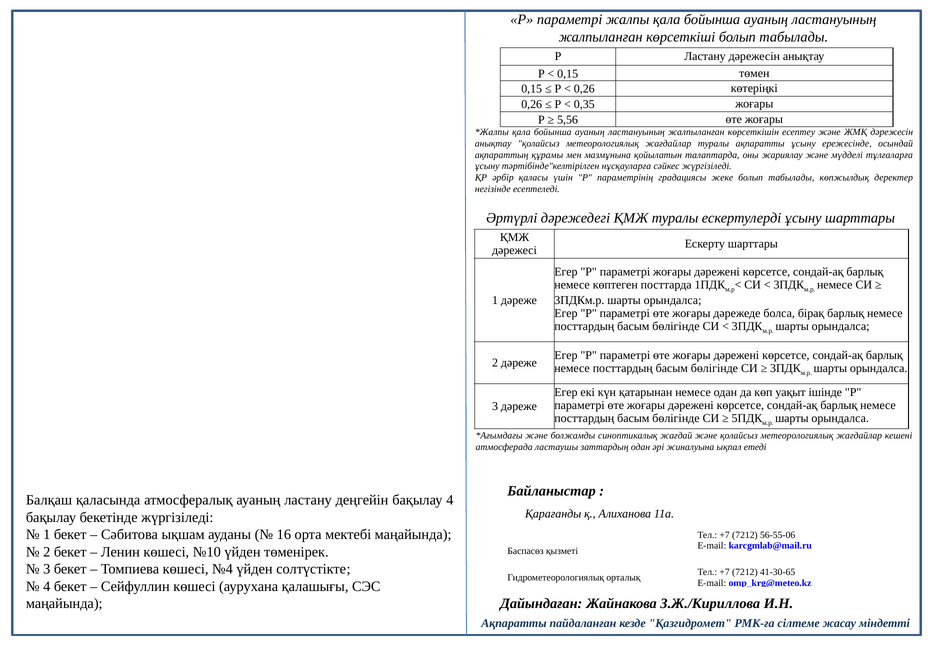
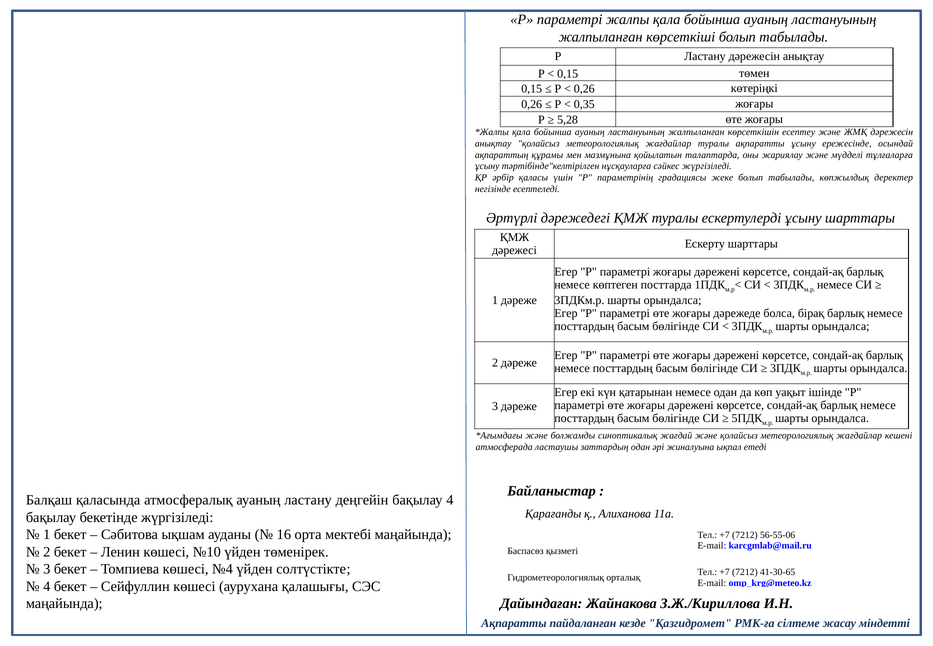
5,56: 5,56 -> 5,28
